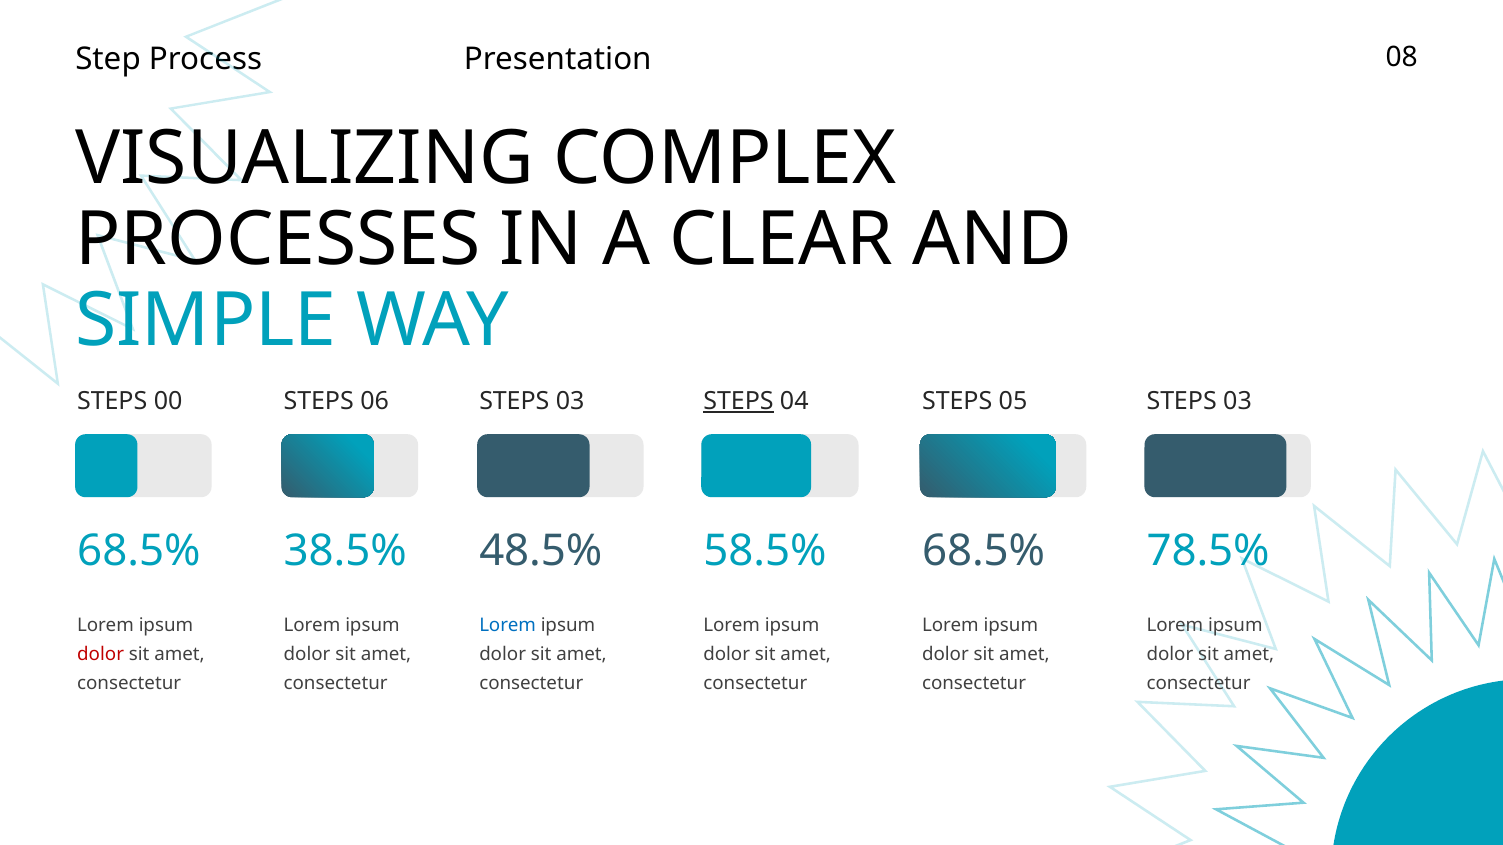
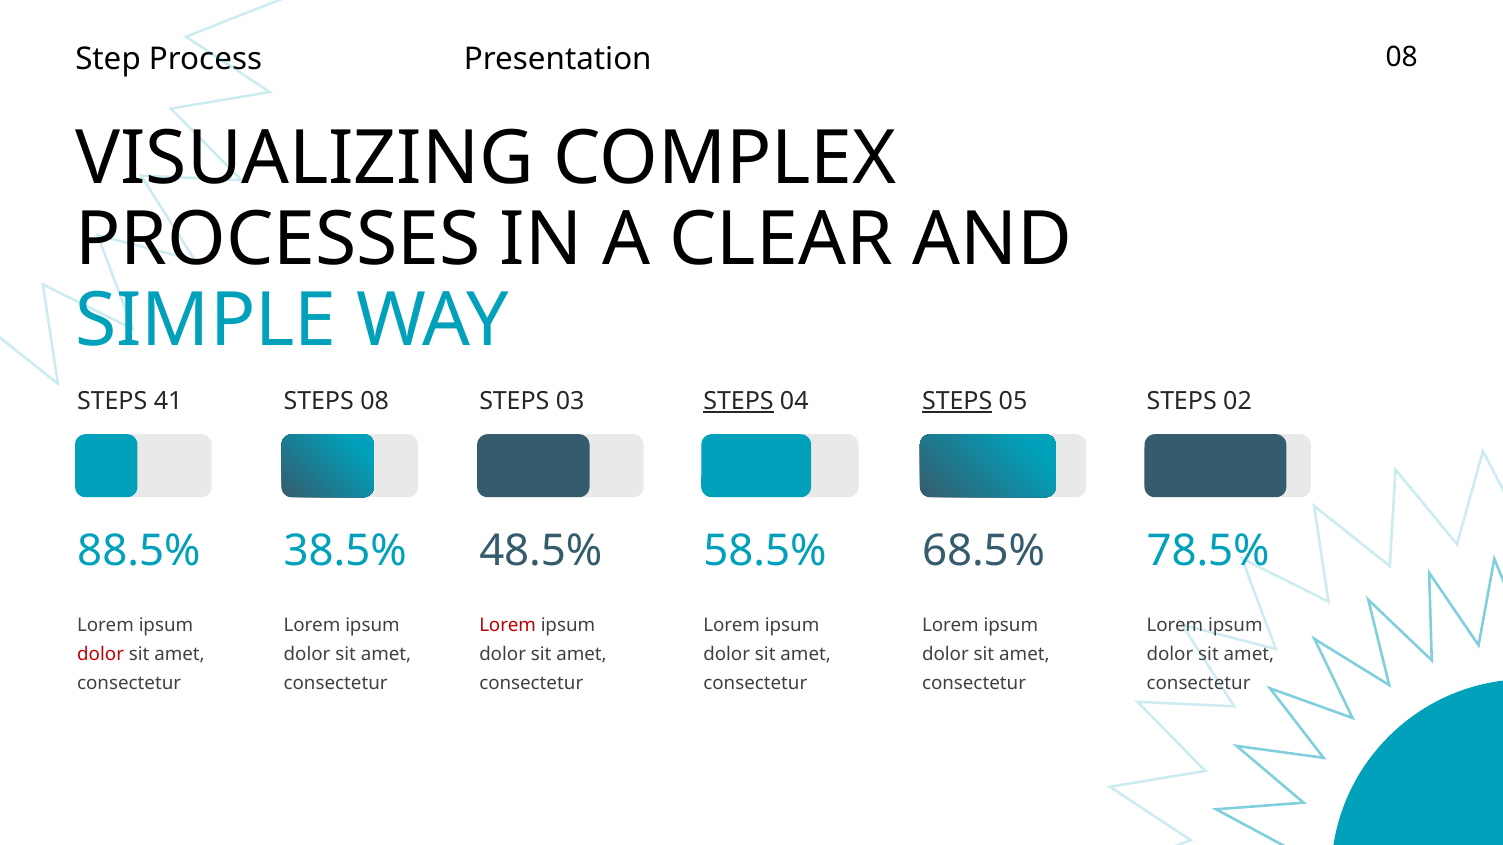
00: 00 -> 41
STEPS 06: 06 -> 08
STEPS at (957, 402) underline: none -> present
03 at (1237, 402): 03 -> 02
68.5% at (139, 551): 68.5% -> 88.5%
Lorem at (508, 625) colour: blue -> red
